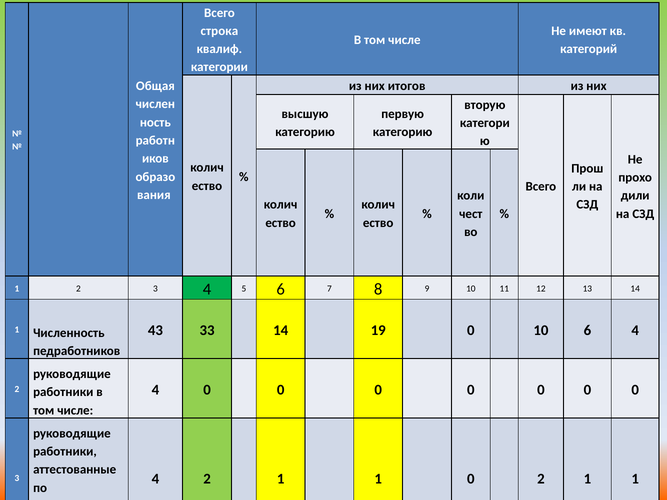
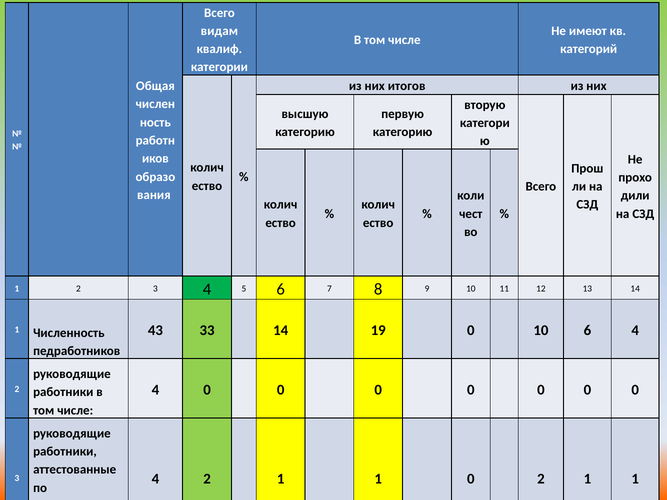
строка: строка -> видам
